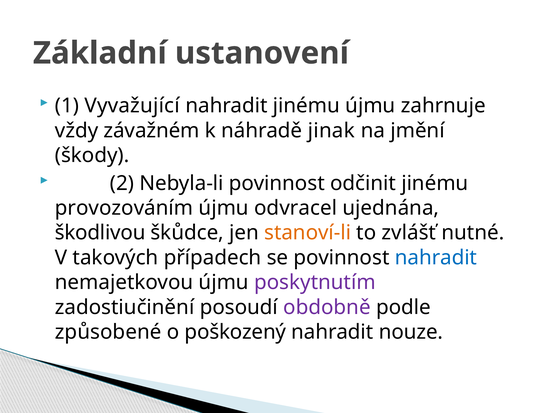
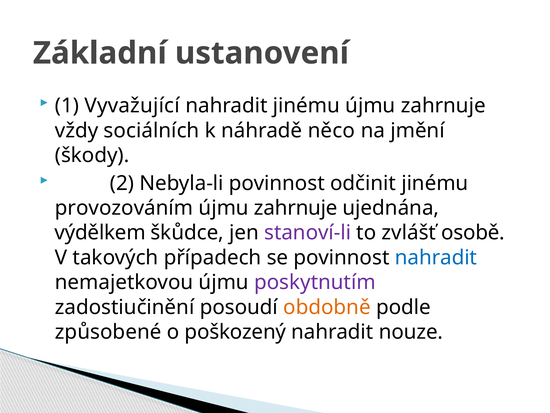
závažném: závažném -> sociálních
jinak: jinak -> něco
odvracel at (296, 208): odvracel -> zahrnuje
škodlivou: škodlivou -> výdělkem
stanoví-li colour: orange -> purple
nutné: nutné -> osobě
obdobně colour: purple -> orange
